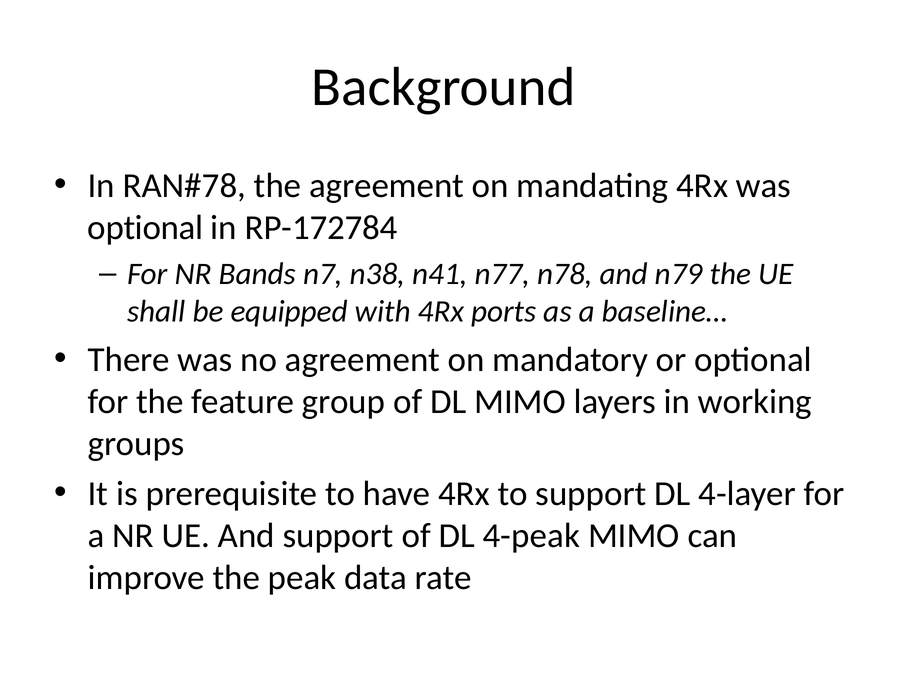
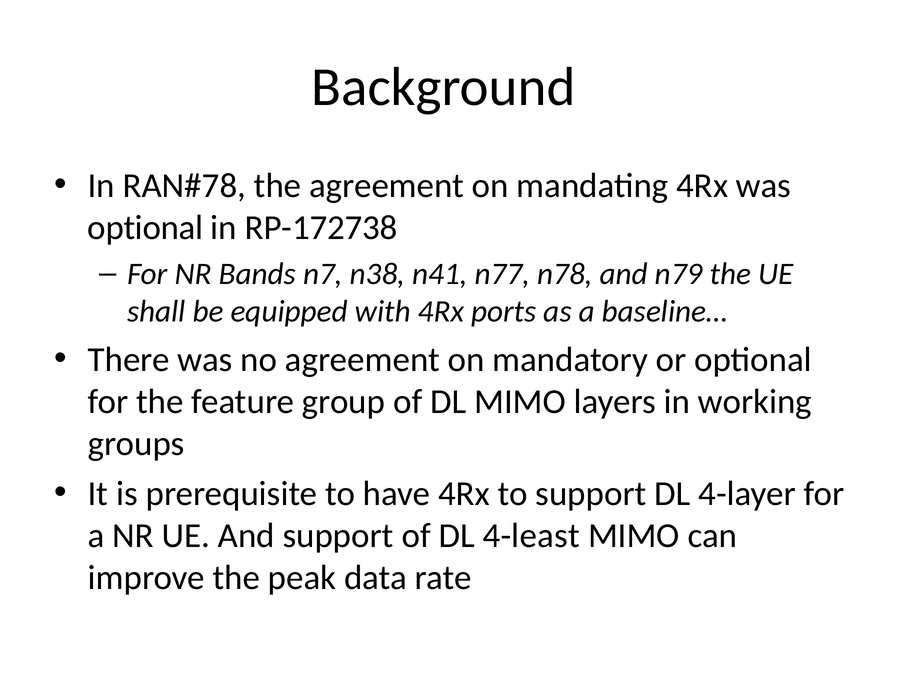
RP-172784: RP-172784 -> RP-172738
4-peak: 4-peak -> 4-least
